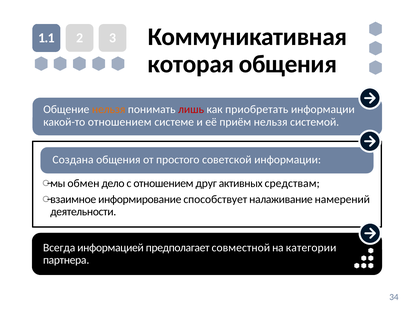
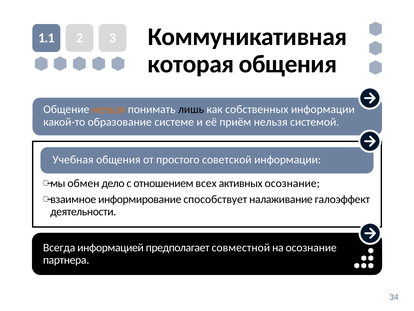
лишь colour: red -> black
приобретать: приобретать -> собственных
какой-то отношением: отношением -> образование
Создана: Создана -> Учебная
друг: друг -> всех
активных средствам: средствам -> осознание
намерений: намерений -> галоэффект
на категории: категории -> осознание
